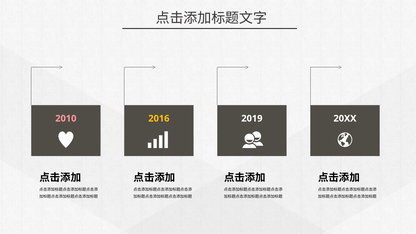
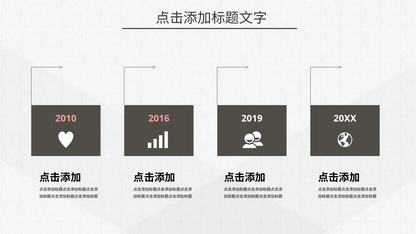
2016 colour: yellow -> pink
